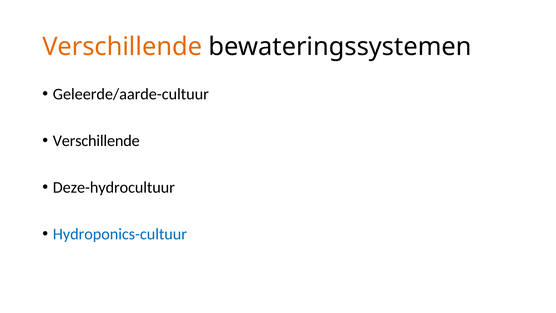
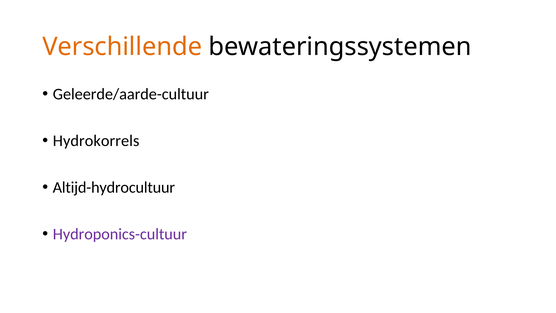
Verschillende at (96, 141): Verschillende -> Hydrokorrels
Deze-hydrocultuur: Deze-hydrocultuur -> Altijd-hydrocultuur
Hydroponics-cultuur colour: blue -> purple
